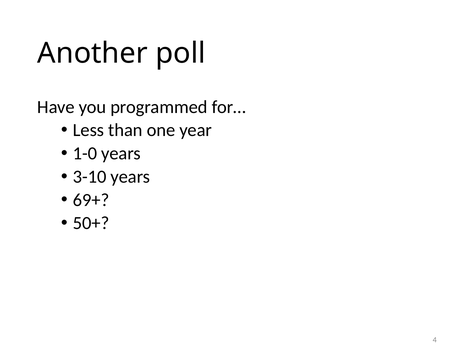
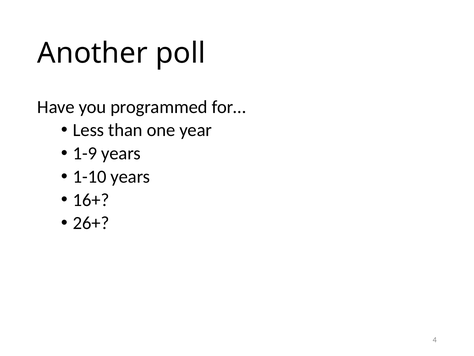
1-0: 1-0 -> 1-9
3-10: 3-10 -> 1-10
69+: 69+ -> 16+
50+: 50+ -> 26+
